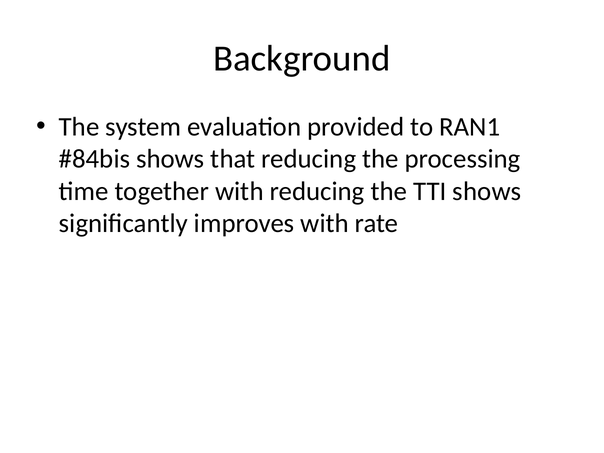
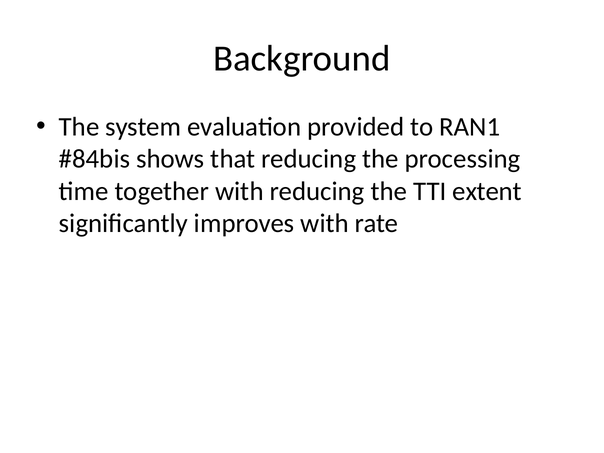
TTI shows: shows -> extent
